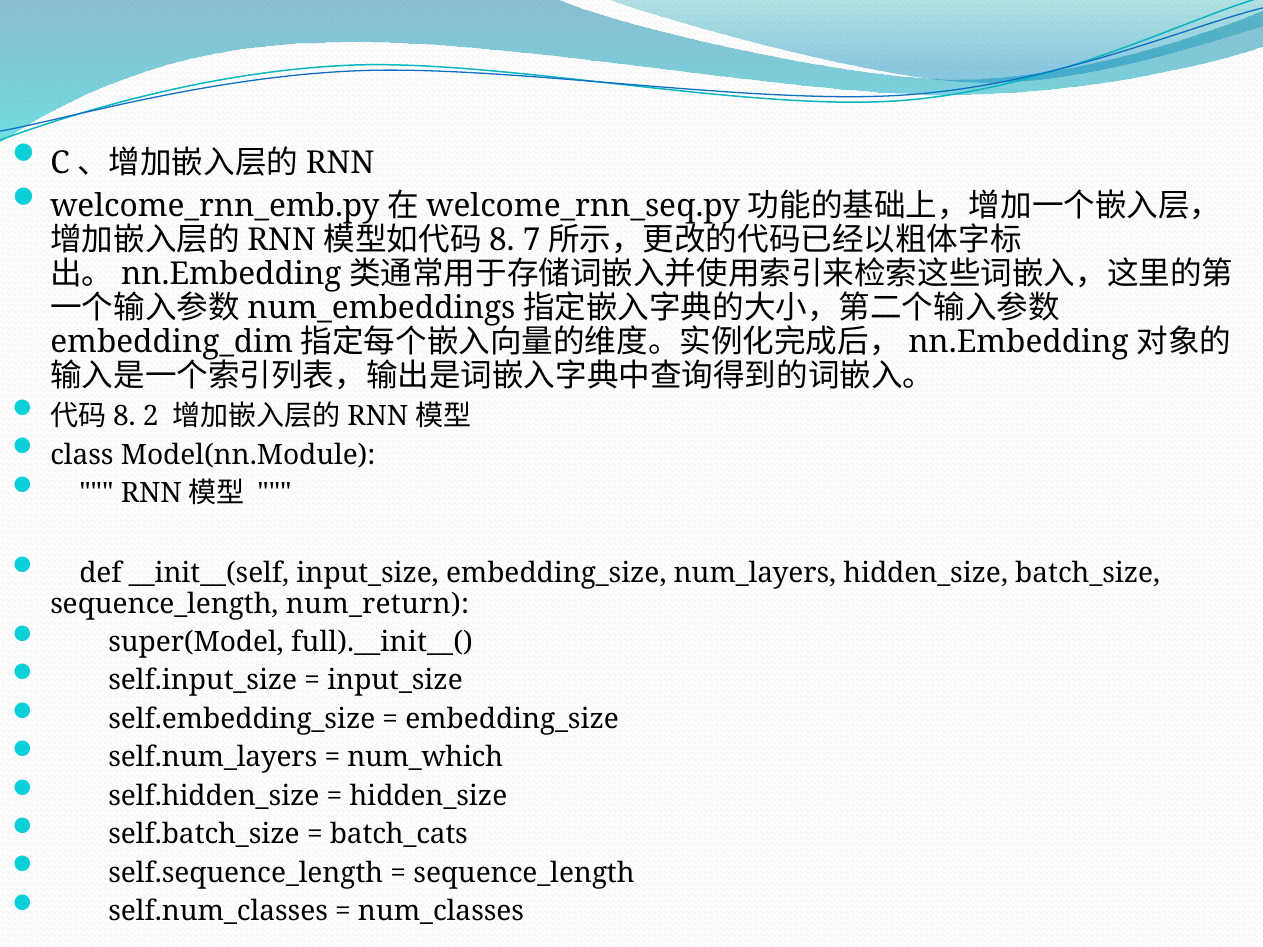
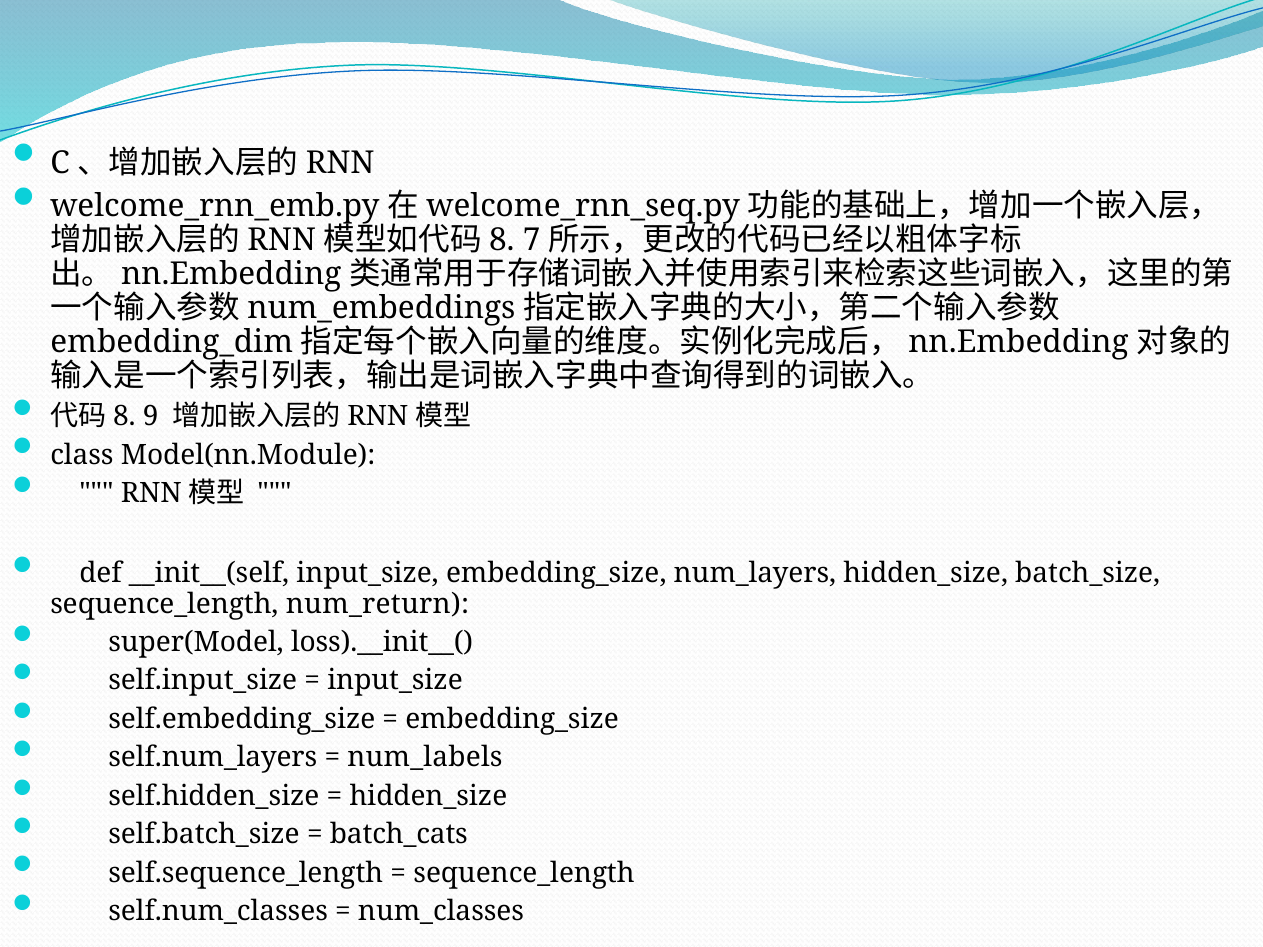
2: 2 -> 9
full).__init__(: full).__init__( -> loss).__init__(
num_which: num_which -> num_labels
